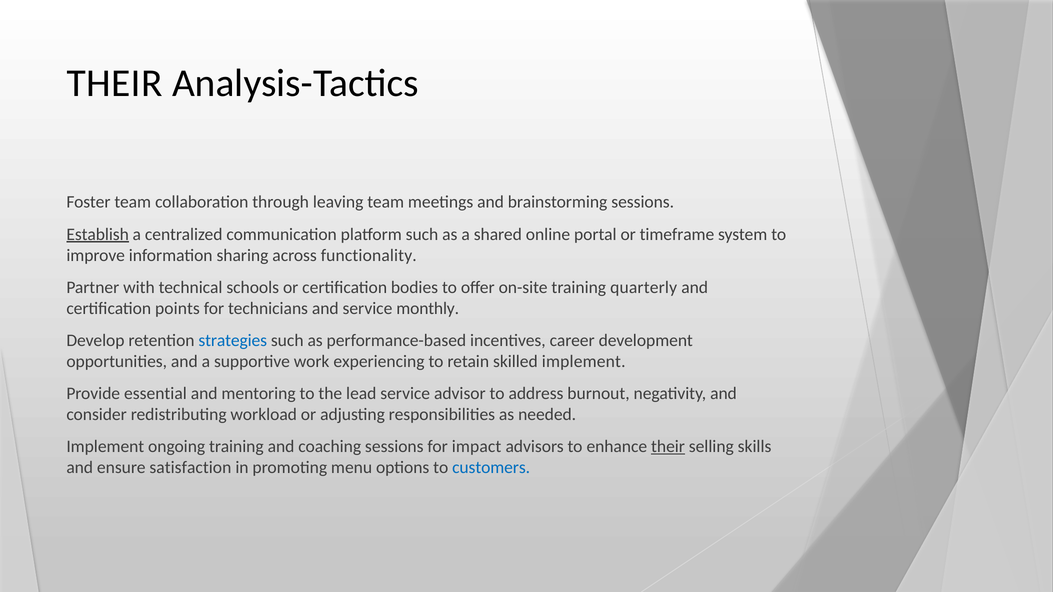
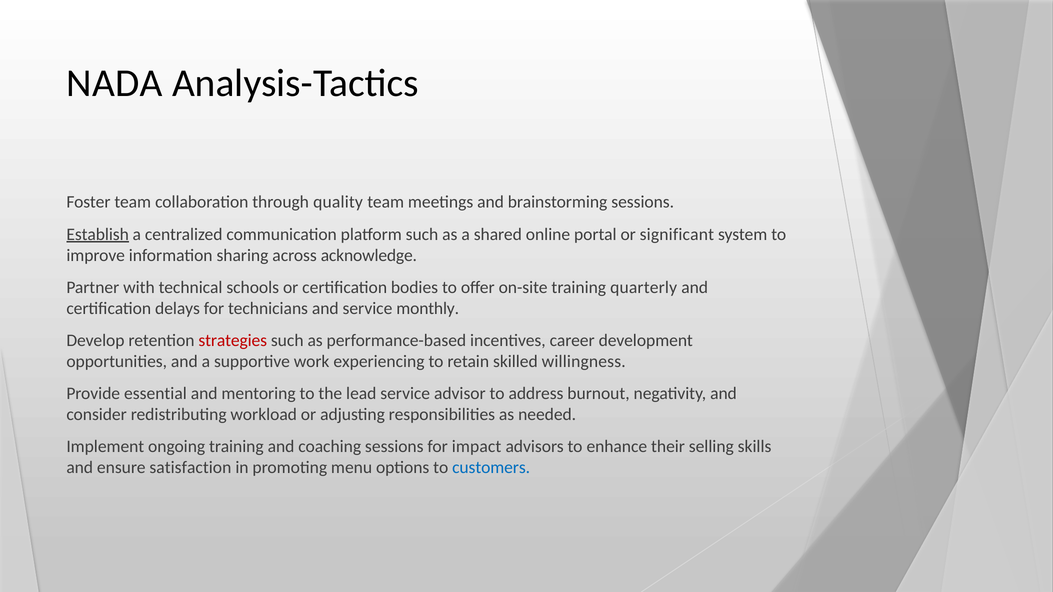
THEIR at (115, 83): THEIR -> NADA
leaving: leaving -> quality
timeframe: timeframe -> significant
functionality: functionality -> acknowledge
points: points -> delays
strategies colour: blue -> red
skilled implement: implement -> willingness
their at (668, 447) underline: present -> none
